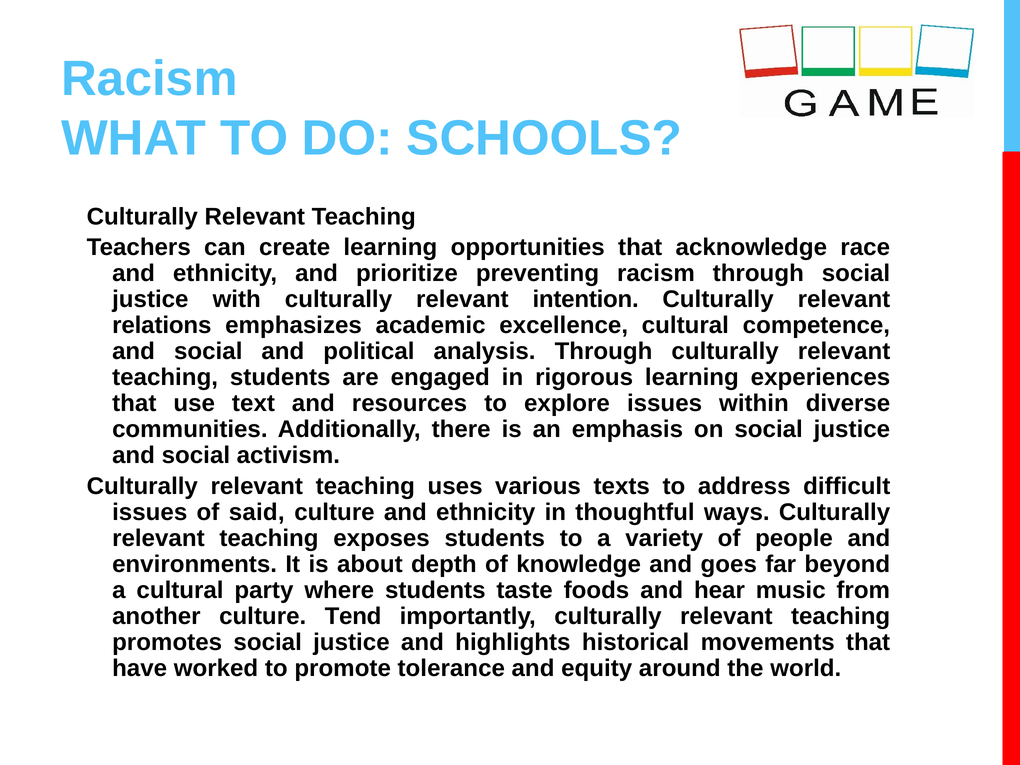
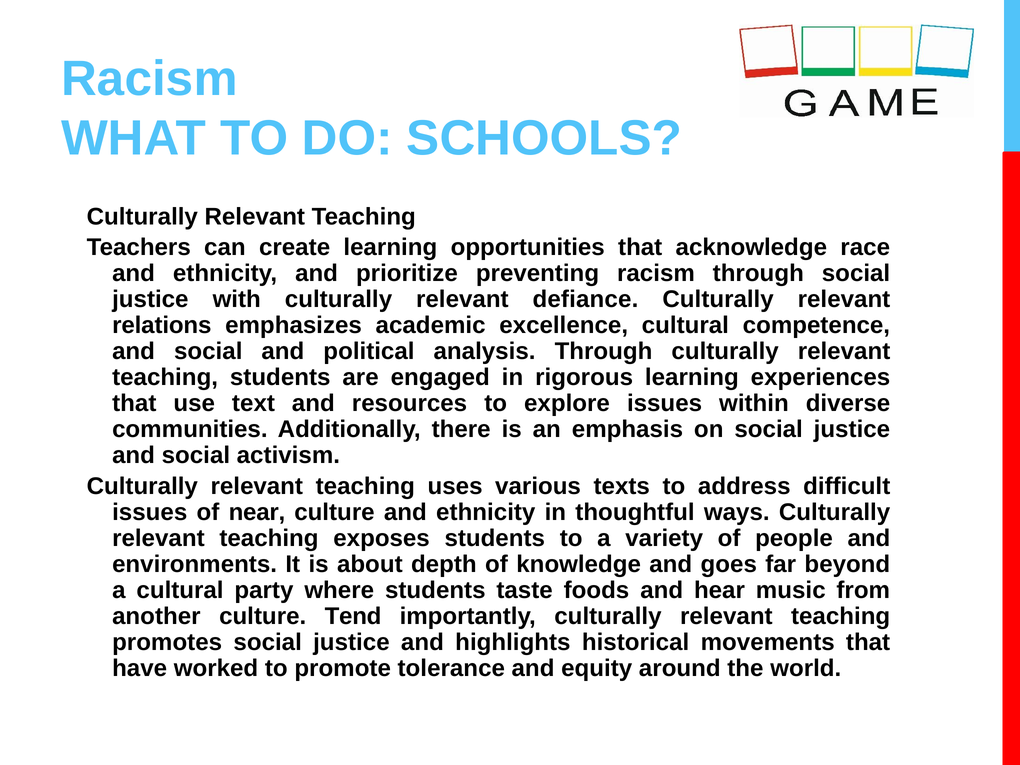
intention: intention -> defiance
said: said -> near
